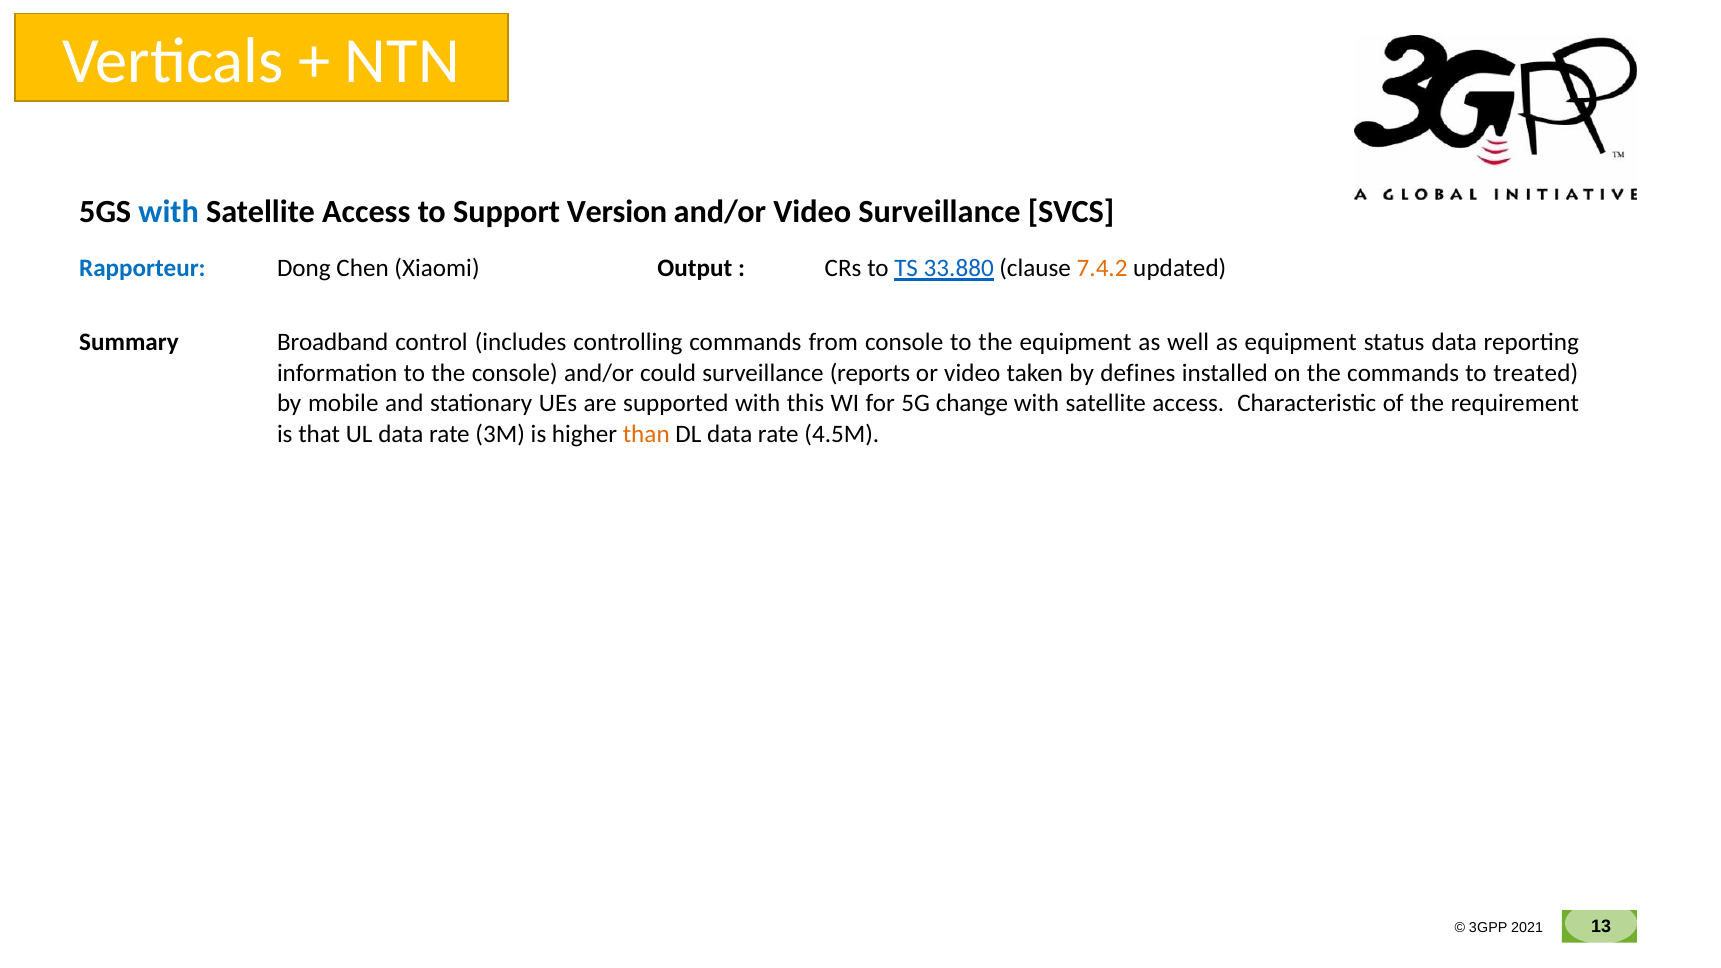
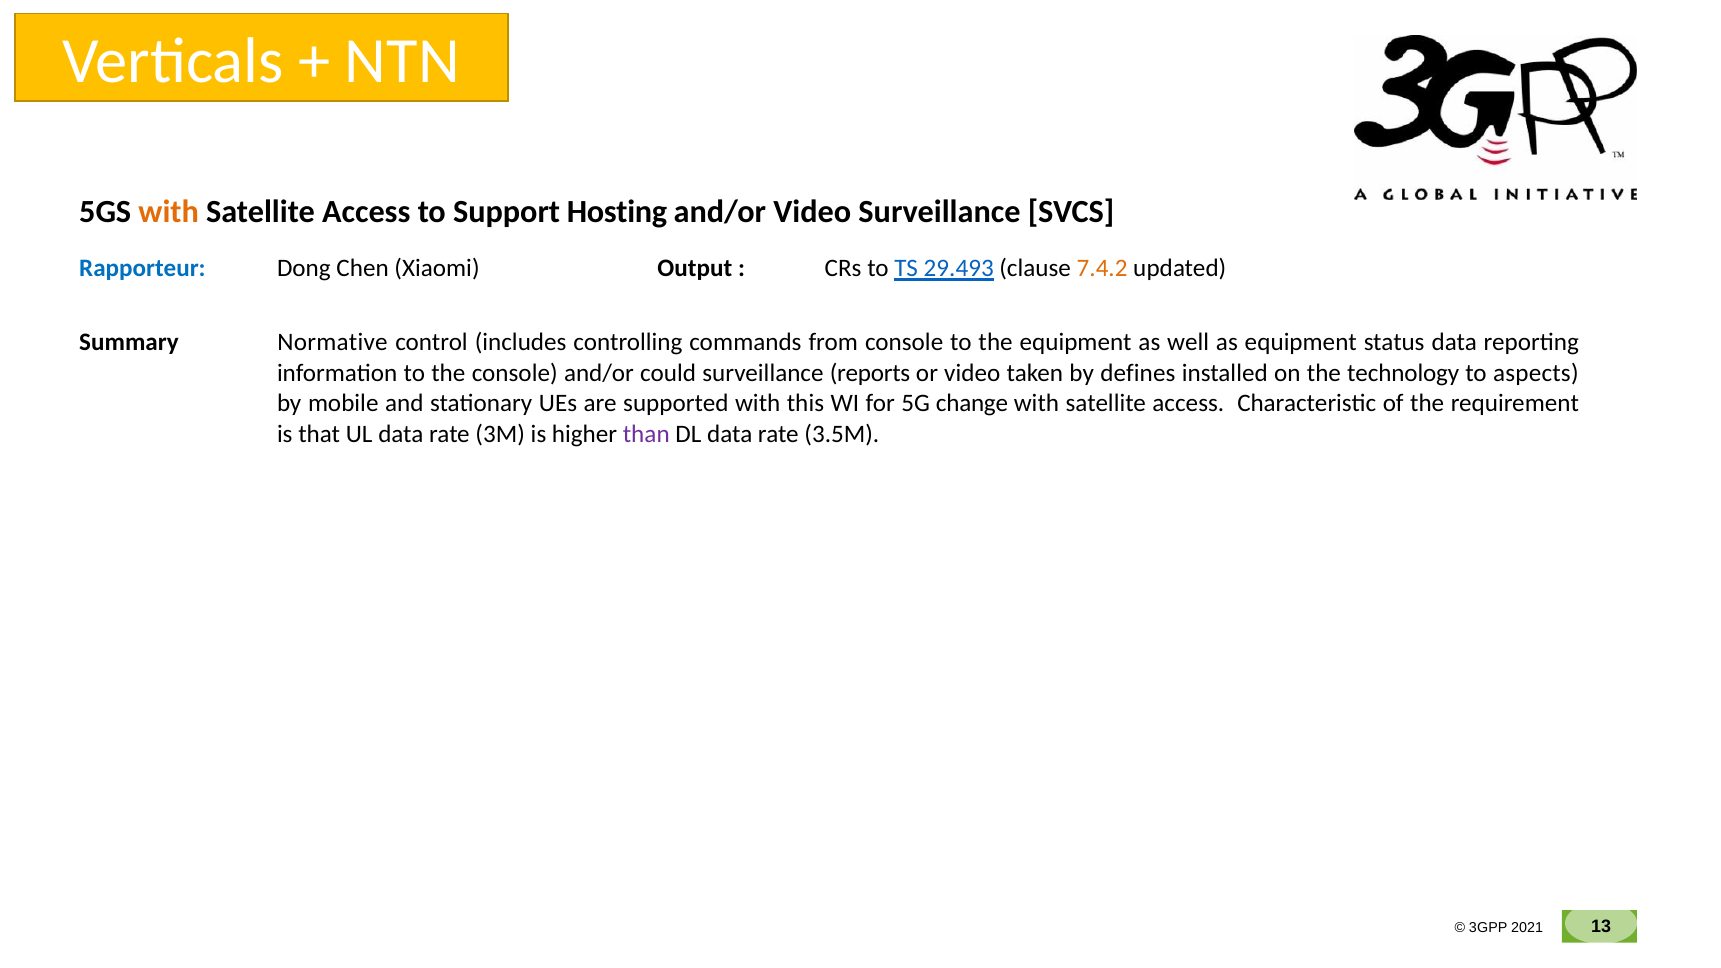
with at (169, 212) colour: blue -> orange
Version: Version -> Hosting
33.880: 33.880 -> 29.493
Broadband: Broadband -> Normative
the commands: commands -> technology
treated: treated -> aspects
than colour: orange -> purple
4.5M: 4.5M -> 3.5M
